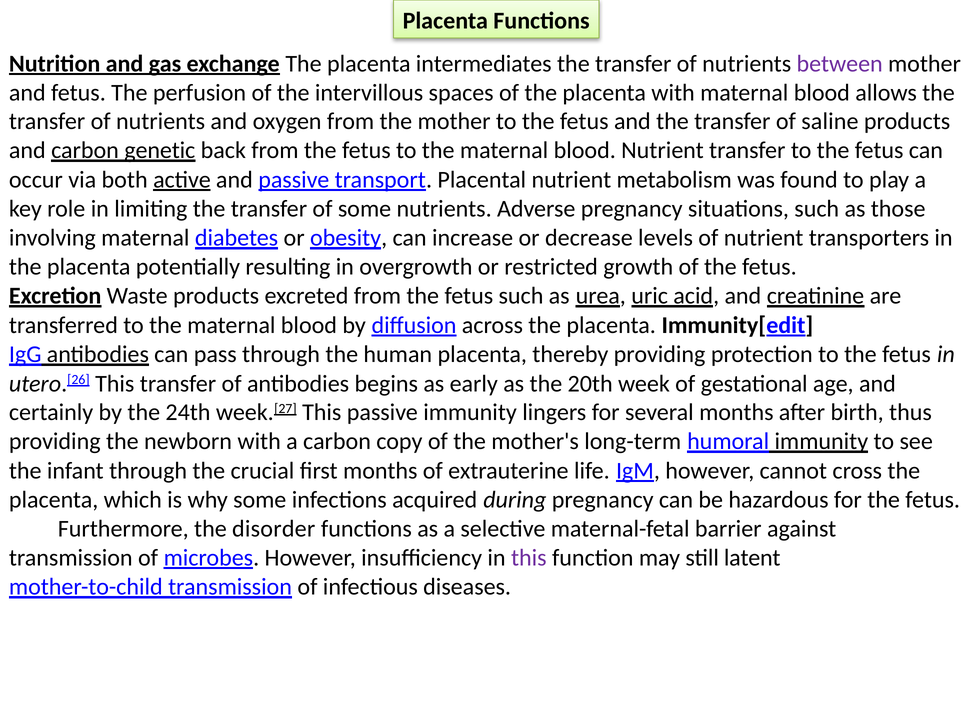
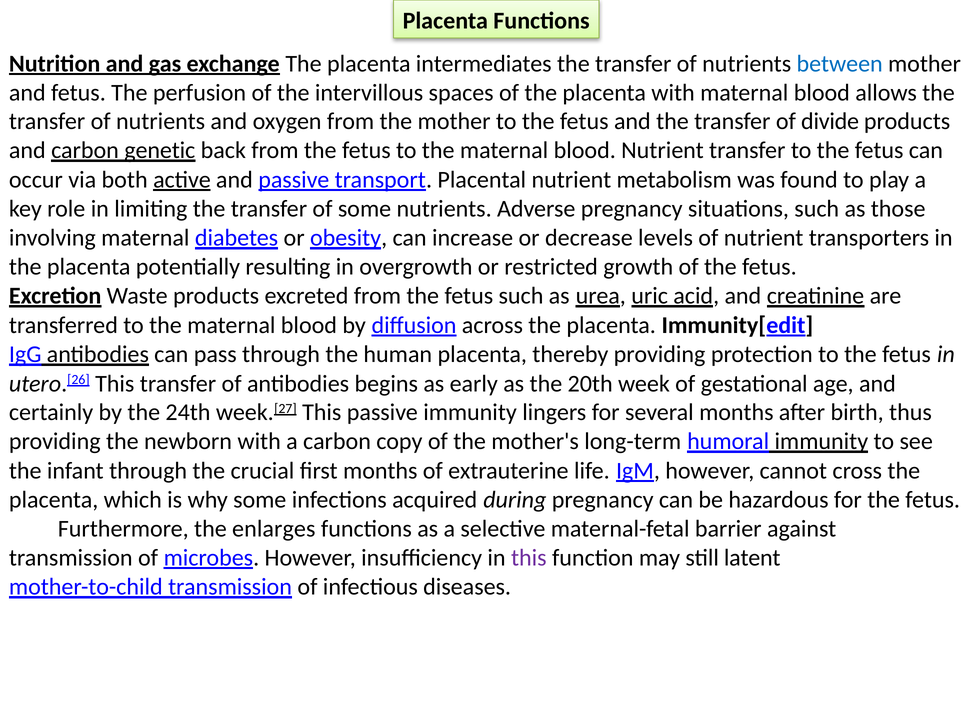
between colour: purple -> blue
saline: saline -> divide
disorder: disorder -> enlarges
